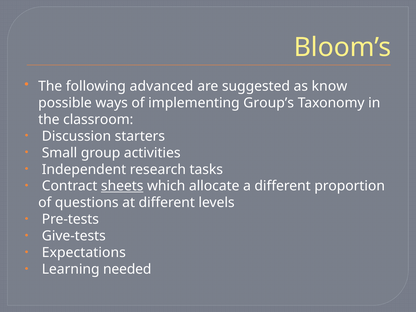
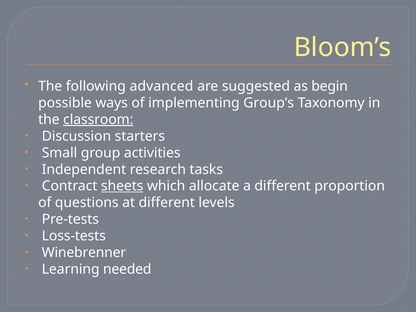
know: know -> begin
classroom underline: none -> present
Give-tests: Give-tests -> Loss-tests
Expectations: Expectations -> Winebrenner
